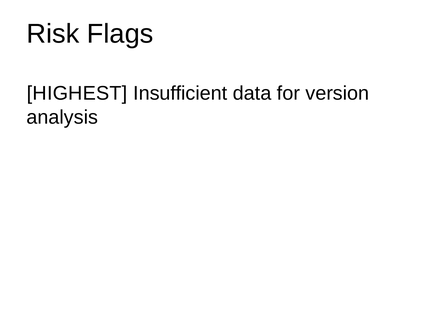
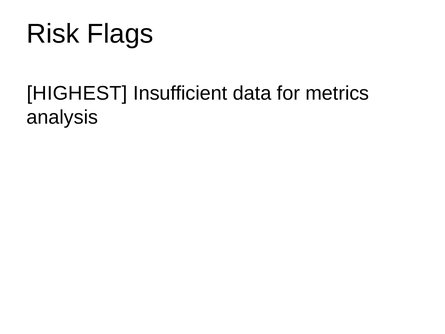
version: version -> metrics
